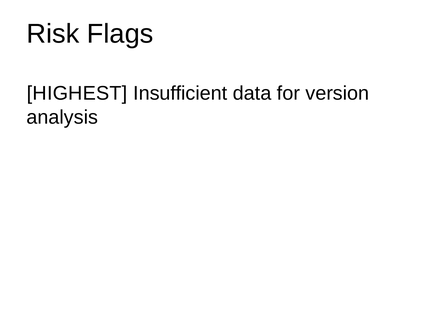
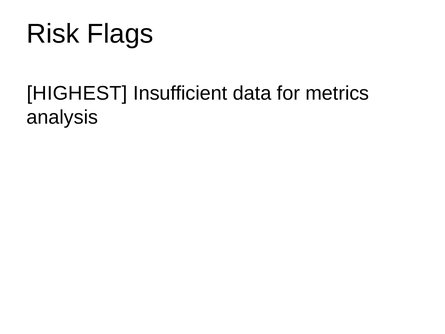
version: version -> metrics
